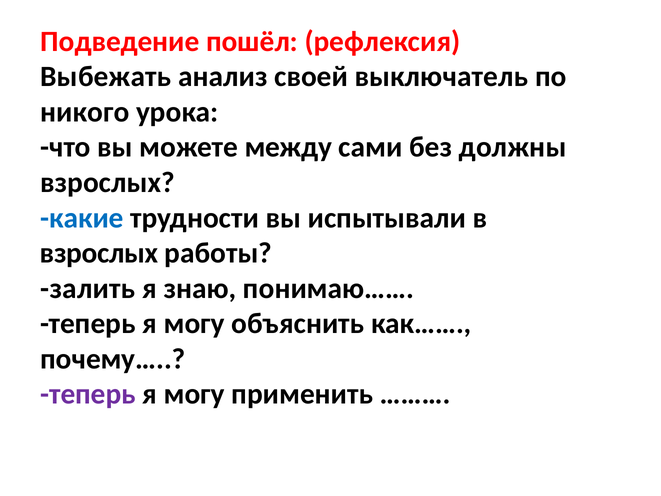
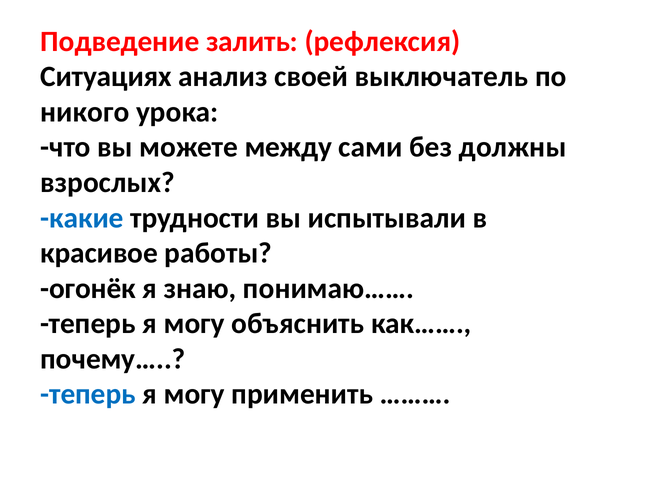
пошёл: пошёл -> залить
Выбежать: Выбежать -> Ситуациях
взрослых at (99, 253): взрослых -> красивое
залить: залить -> огонёк
теперь at (88, 394) colour: purple -> blue
